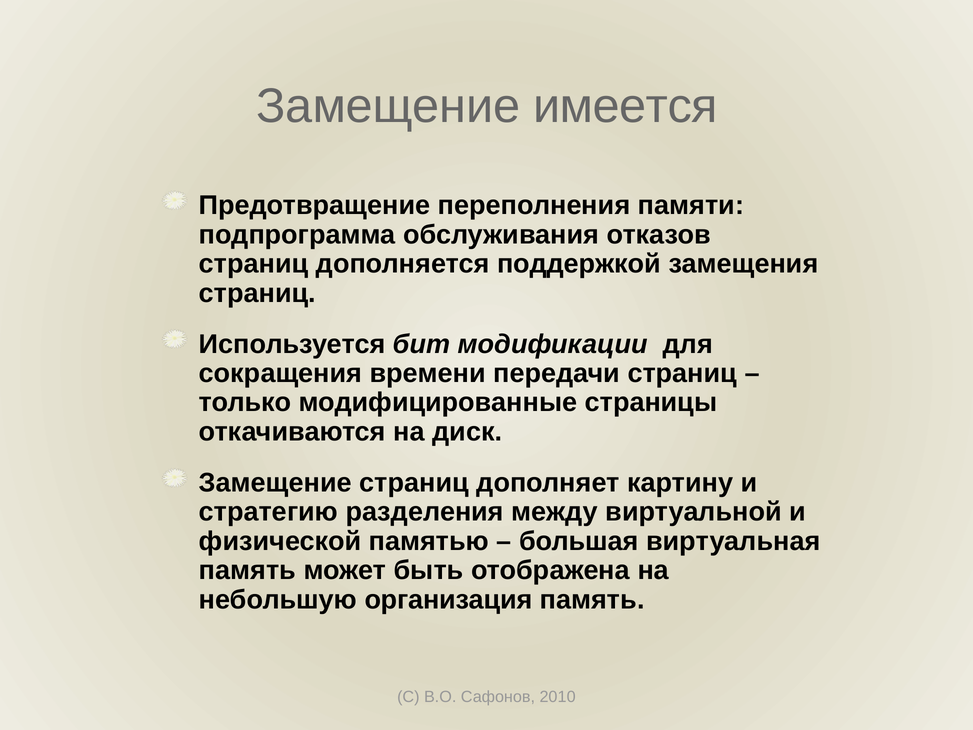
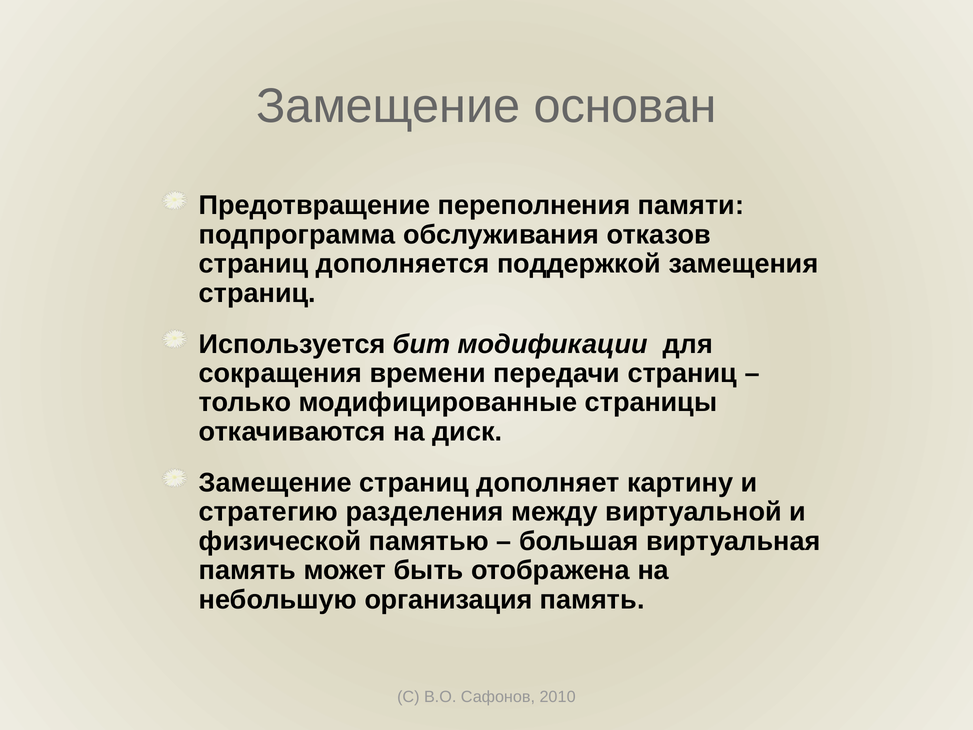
имеется: имеется -> основан
